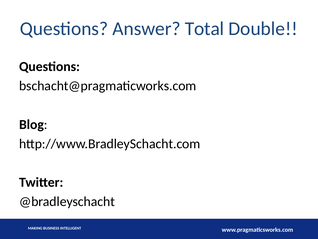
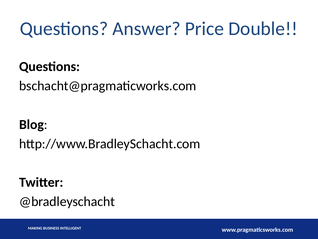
Total: Total -> Price
